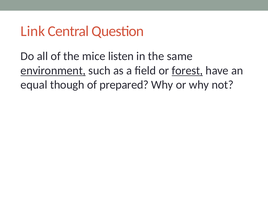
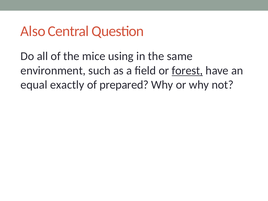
Link: Link -> Also
listen: listen -> using
environment underline: present -> none
though: though -> exactly
